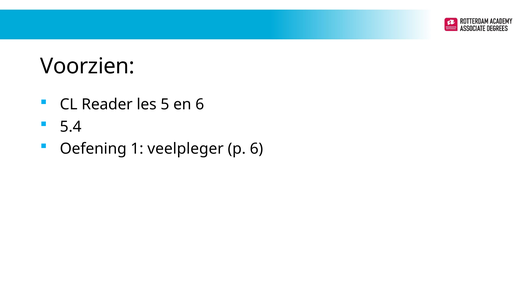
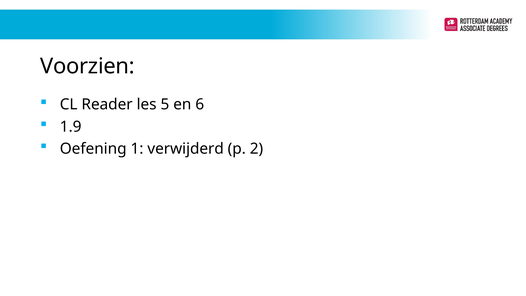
5.4: 5.4 -> 1.9
veelpleger: veelpleger -> verwijderd
p 6: 6 -> 2
